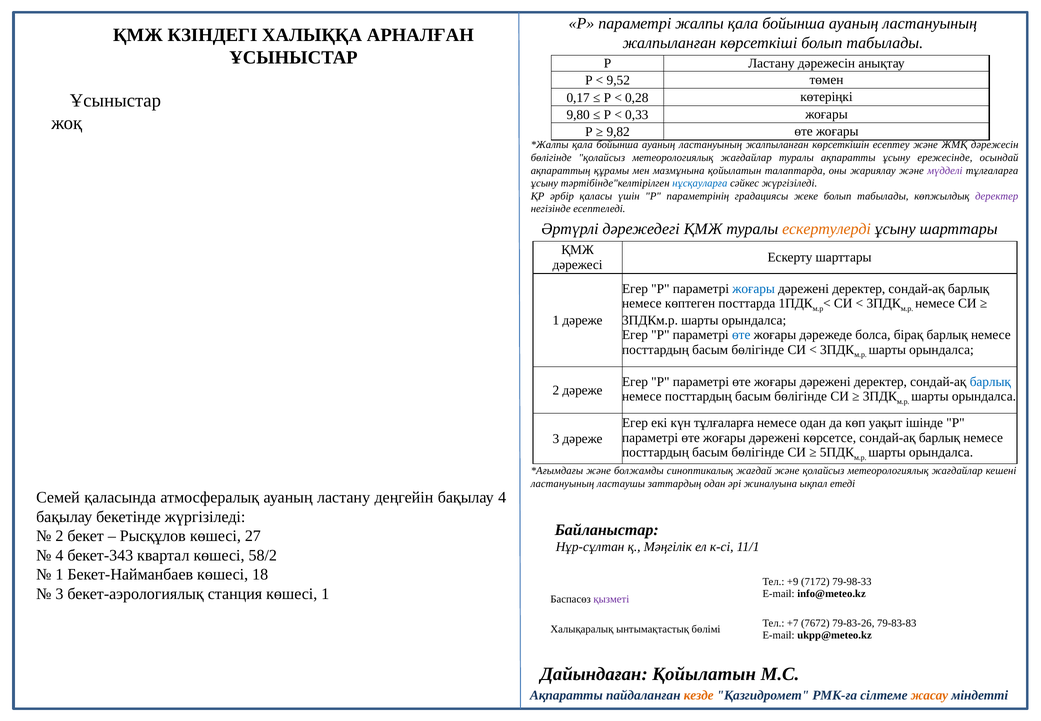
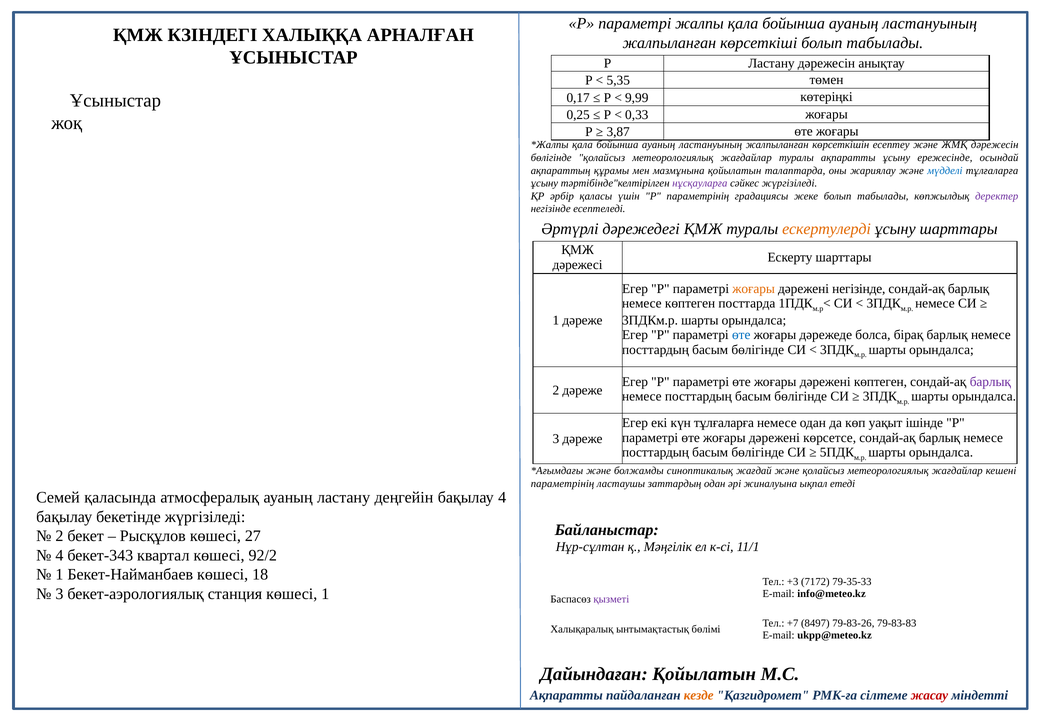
9,52: 9,52 -> 5,35
0,28: 0,28 -> 9,99
9,80: 9,80 -> 0,25
9,82: 9,82 -> 3,87
мүдделі colour: purple -> blue
нұсқауларға colour: blue -> purple
жоғары at (754, 288) colour: blue -> orange
деректер at (859, 288): деректер -> негізінде
өте жоғары дәрежені деректер: деректер -> көптеген
барлық at (990, 382) colour: blue -> purple
ластануының at (563, 483): ластануының -> параметрінің
58/2: 58/2 -> 92/2
+9: +9 -> +3
79-98-33: 79-98-33 -> 79-35-33
7672: 7672 -> 8497
жасау colour: orange -> red
